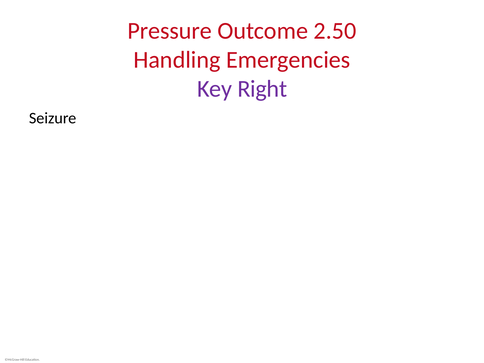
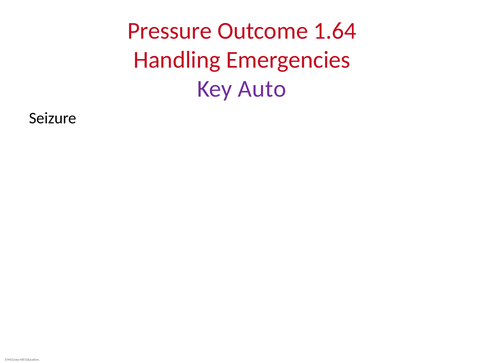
2.50: 2.50 -> 1.64
Right: Right -> Auto
